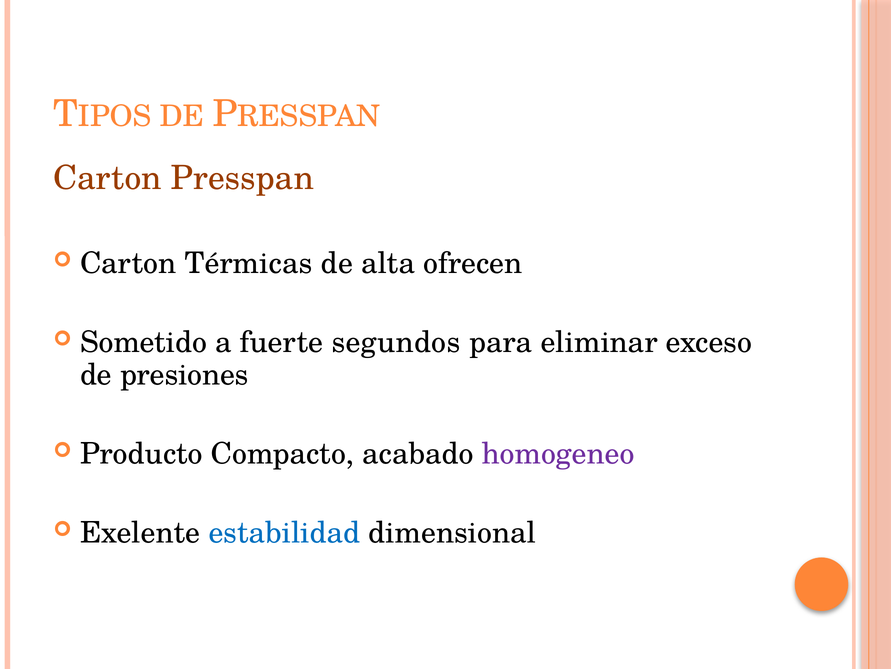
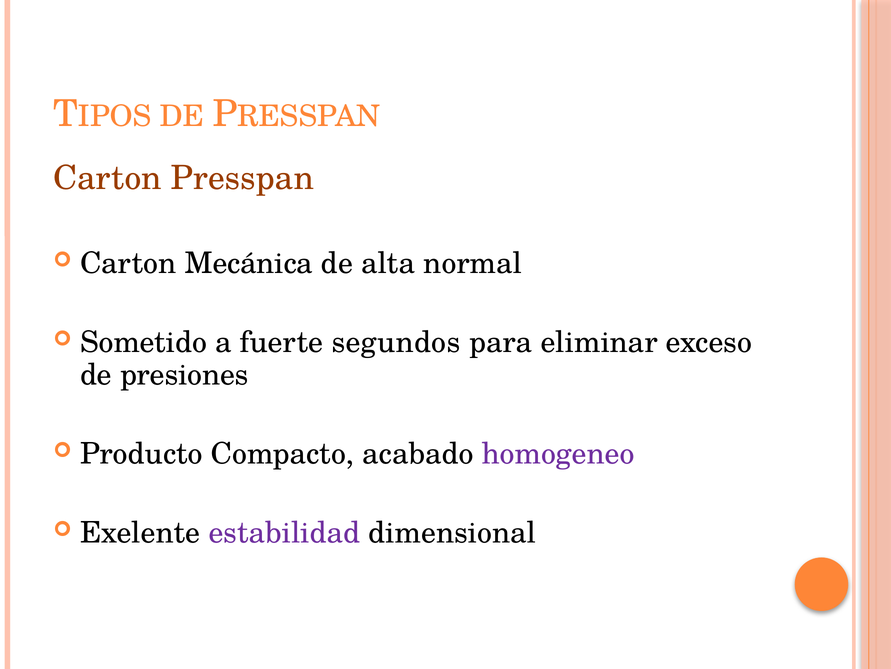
Térmicas: Térmicas -> Mecánica
ofrecen: ofrecen -> normal
estabilidad colour: blue -> purple
